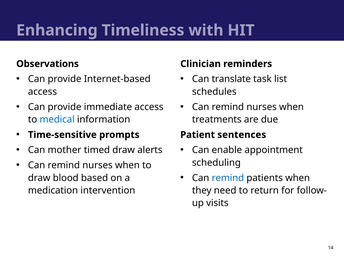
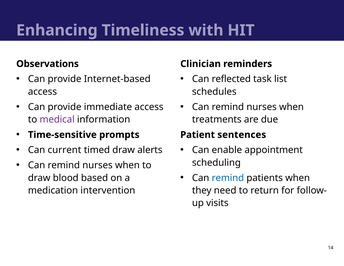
translate: translate -> reflected
medical colour: blue -> purple
mother: mother -> current
